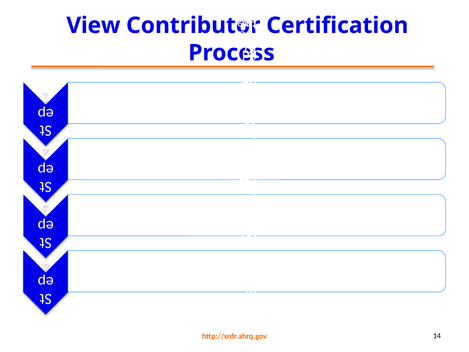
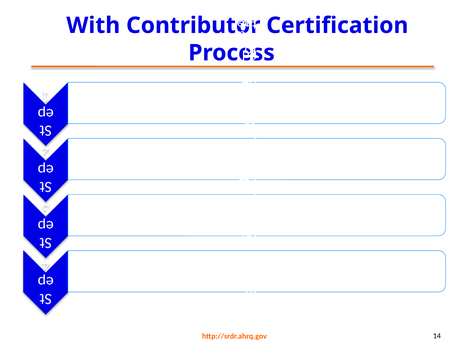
View: View -> With
